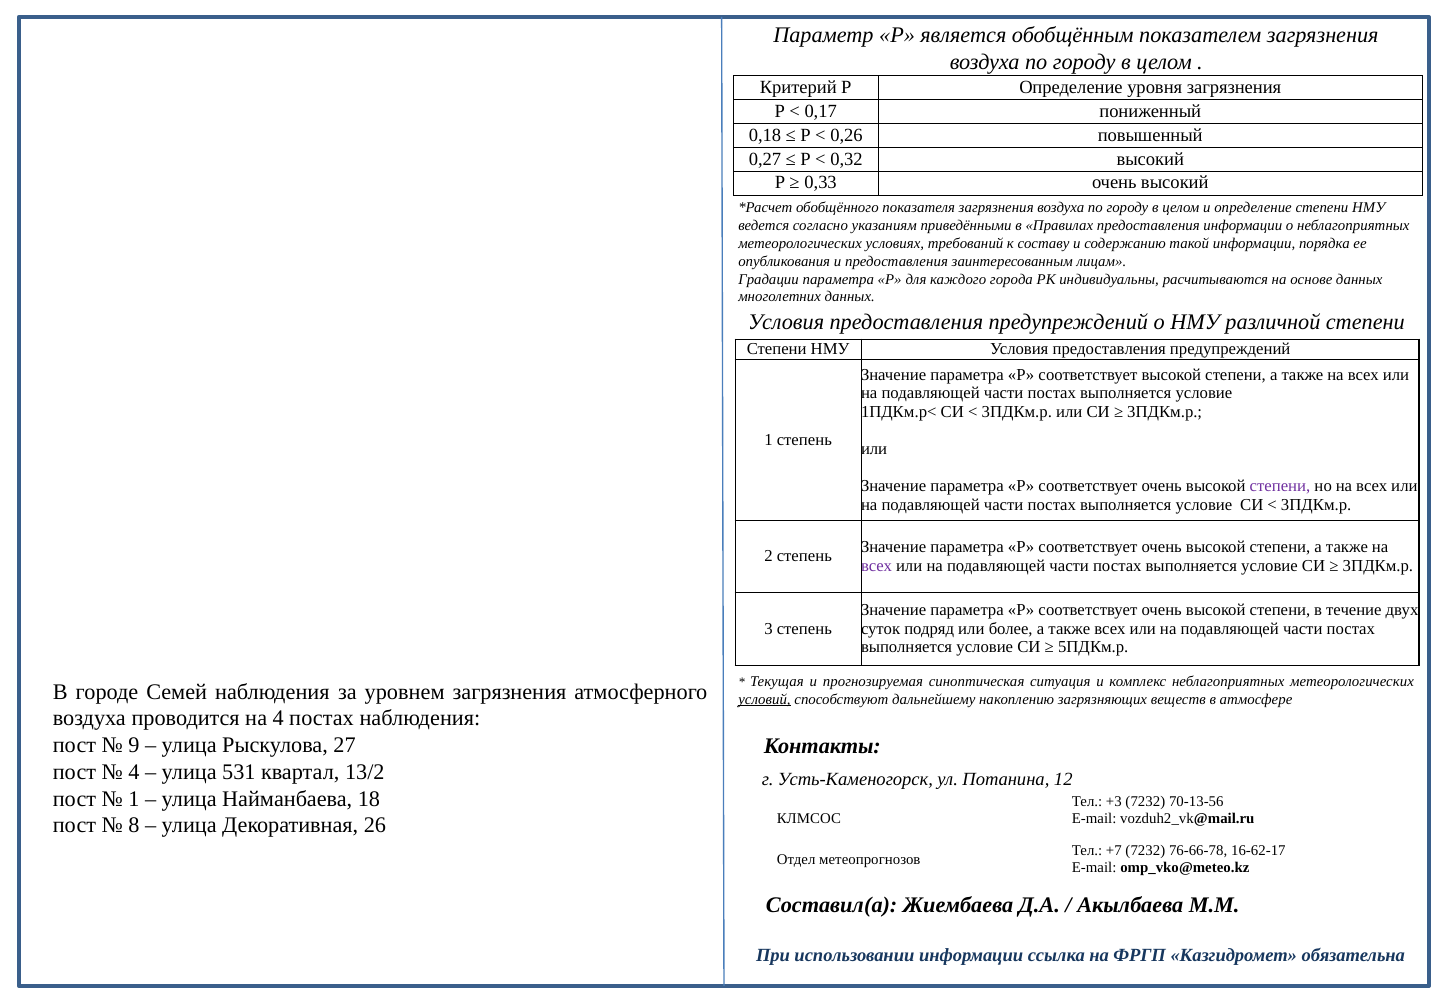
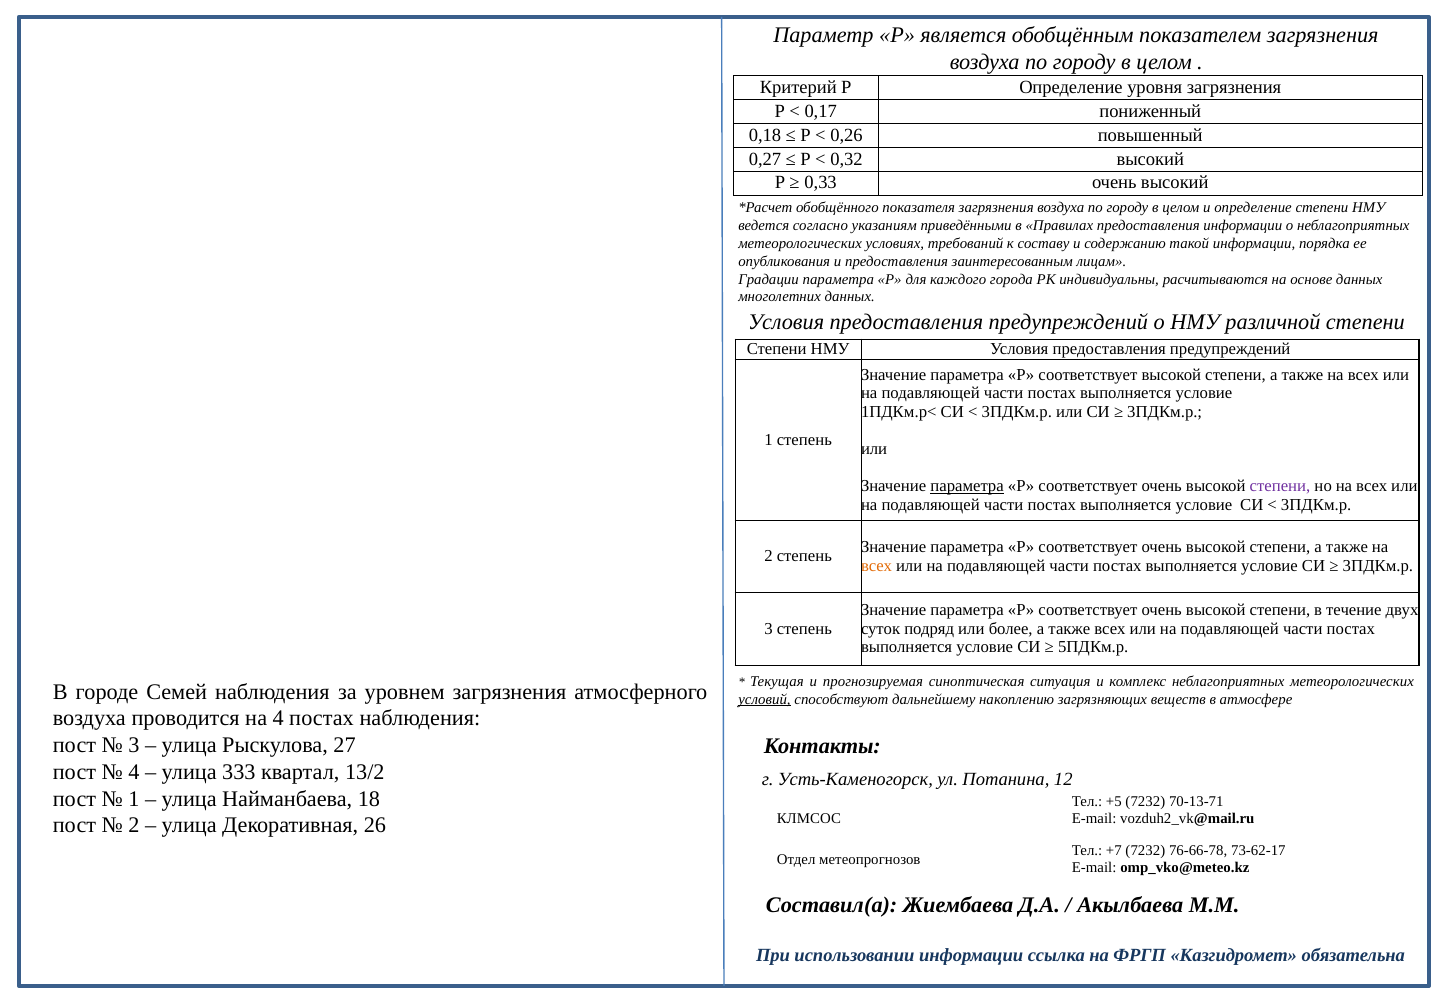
параметра at (967, 486) underline: none -> present
всех at (877, 565) colour: purple -> orange
9 at (134, 745): 9 -> 3
531: 531 -> 333
+3: +3 -> +5
70-13-56: 70-13-56 -> 70-13-71
8 at (134, 825): 8 -> 2
16-62-17: 16-62-17 -> 73-62-17
